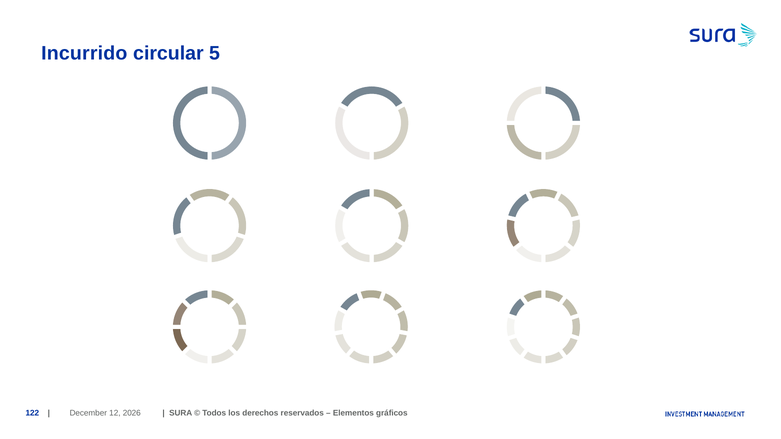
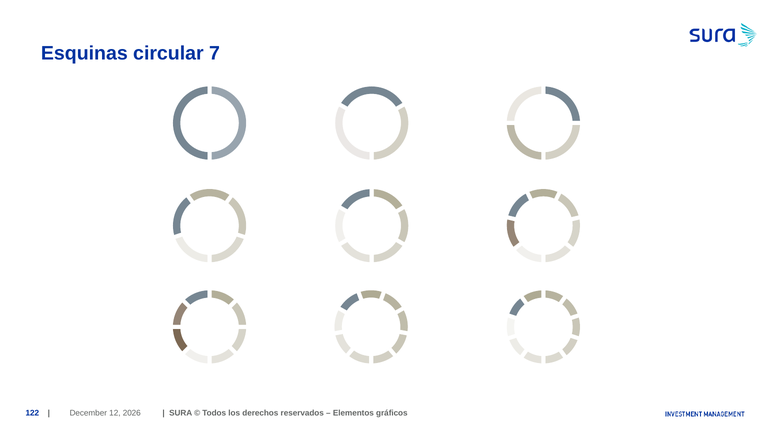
Incurrido: Incurrido -> Esquinas
5: 5 -> 7
